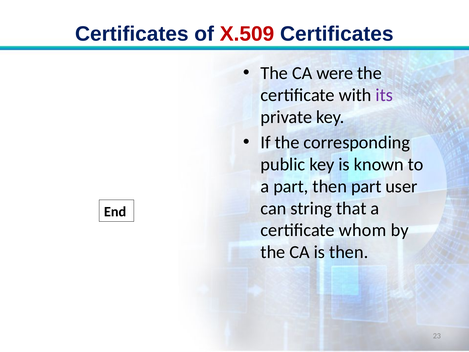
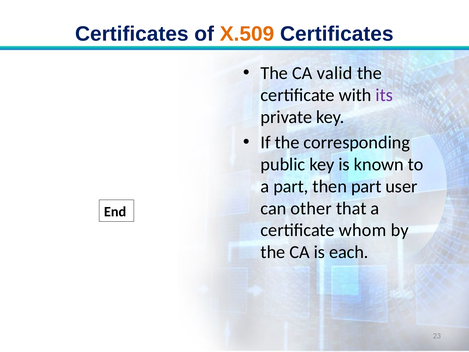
X.509 colour: red -> orange
were: were -> valid
string: string -> other
is then: then -> each
